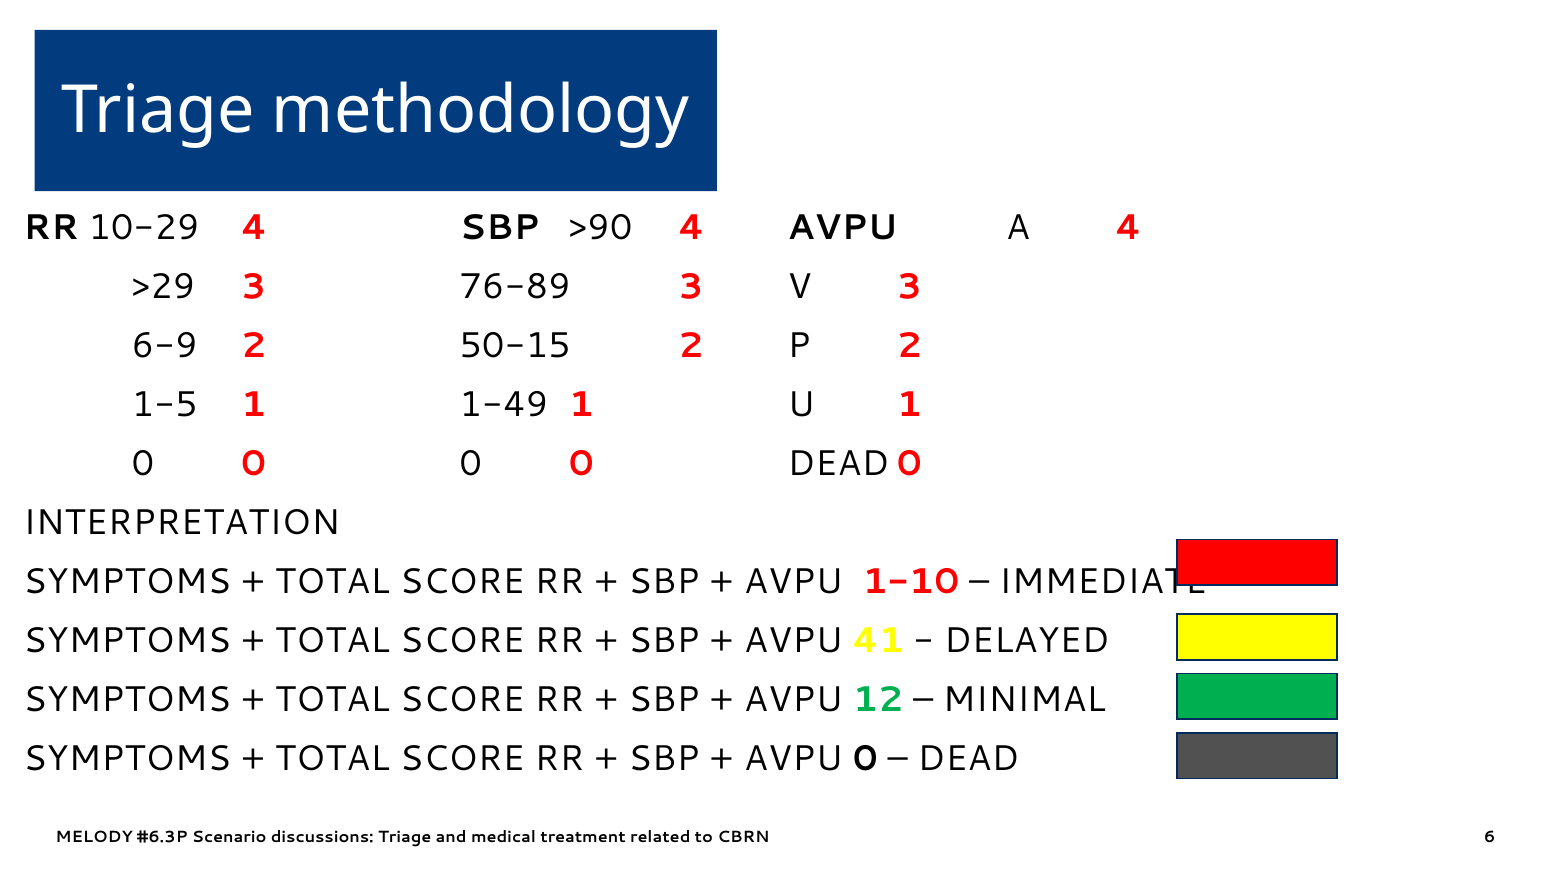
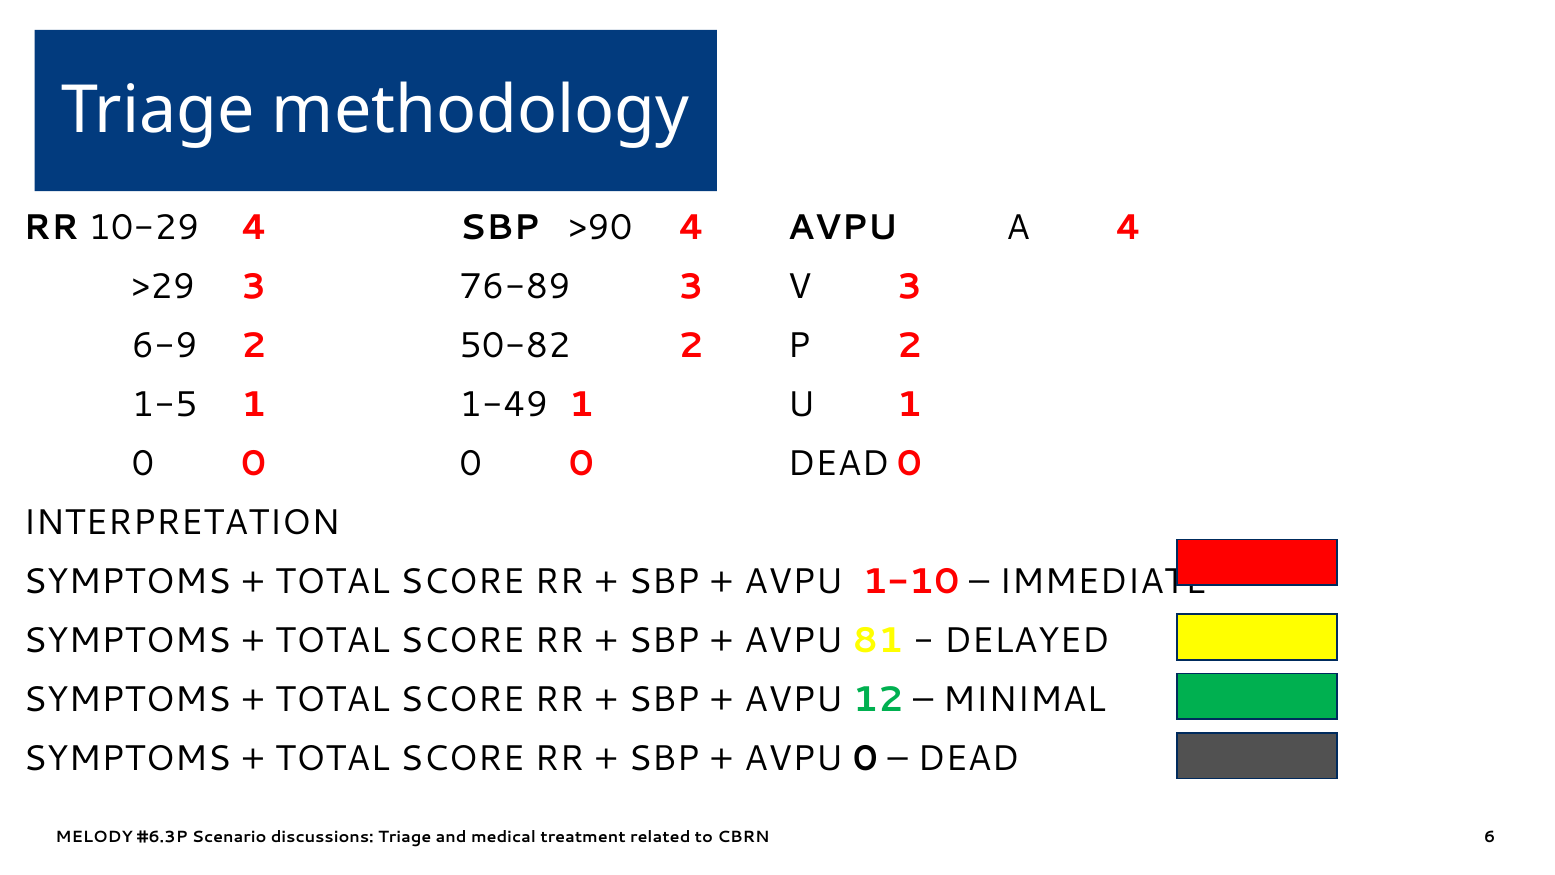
50-15: 50-15 -> 50-82
41: 41 -> 81
